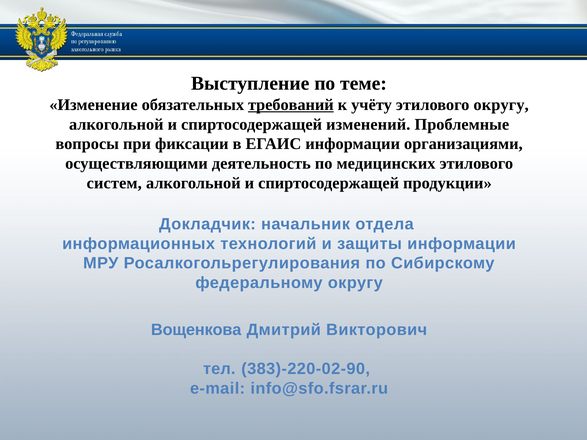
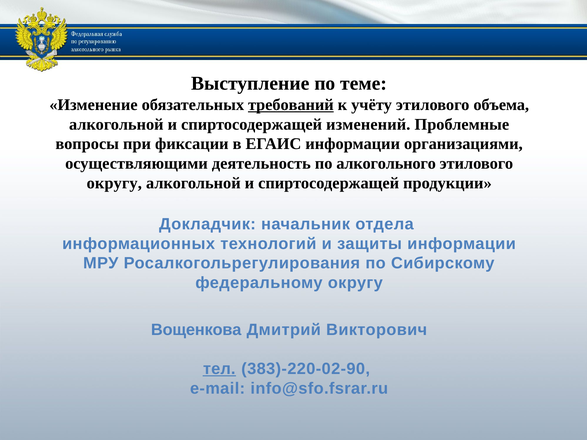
этилового округу: округу -> объема
медицинских: медицинских -> алкогольного
систем at (114, 183): систем -> округу
тел underline: none -> present
